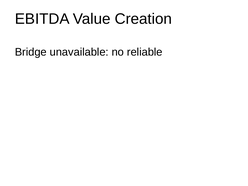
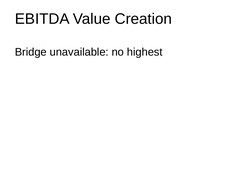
reliable: reliable -> highest
